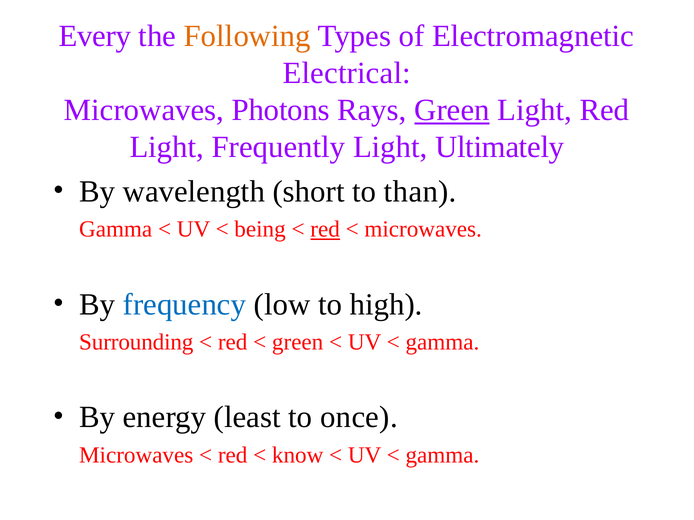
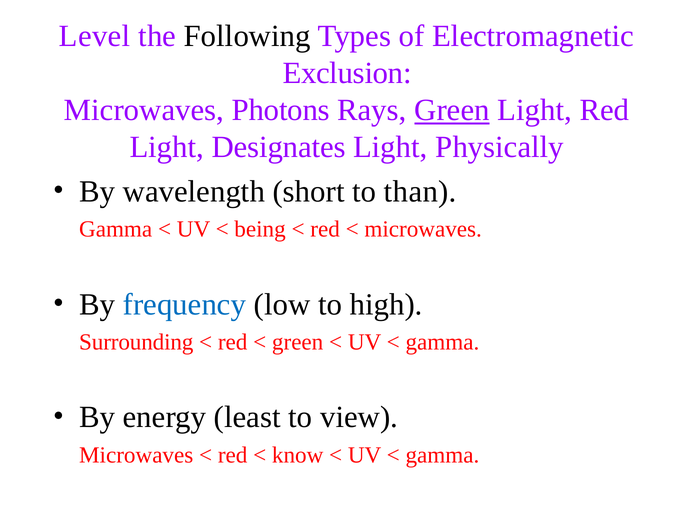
Every: Every -> Level
Following colour: orange -> black
Electrical: Electrical -> Exclusion
Frequently: Frequently -> Designates
Ultimately: Ultimately -> Physically
red at (325, 229) underline: present -> none
once: once -> view
